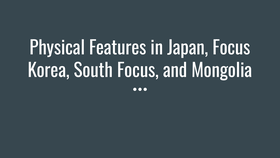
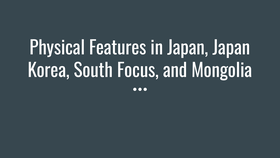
Japan Focus: Focus -> Japan
